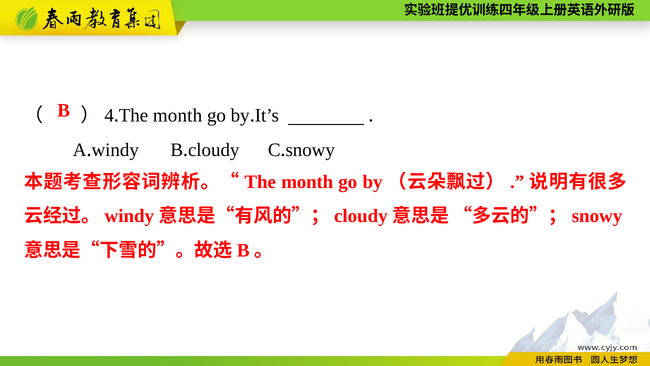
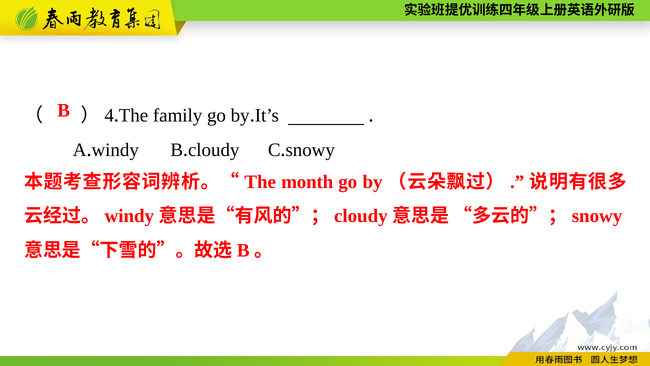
month at (178, 115): month -> family
